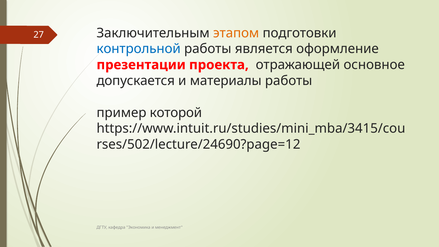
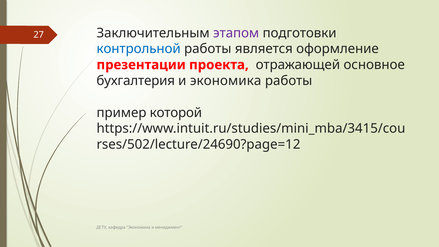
этапом colour: orange -> purple
допускается: допускается -> бухгалтерия
и материалы: материалы -> экономика
